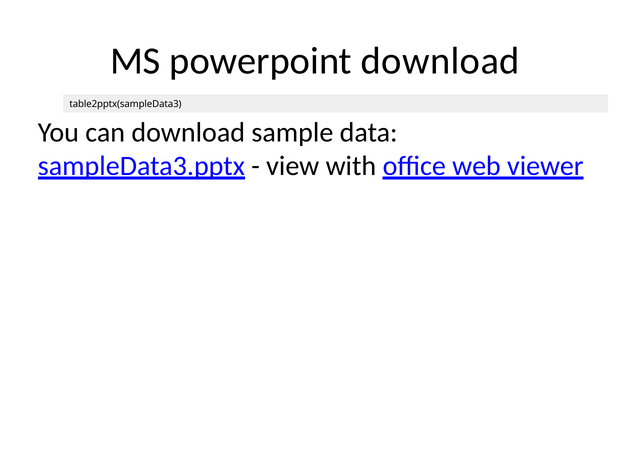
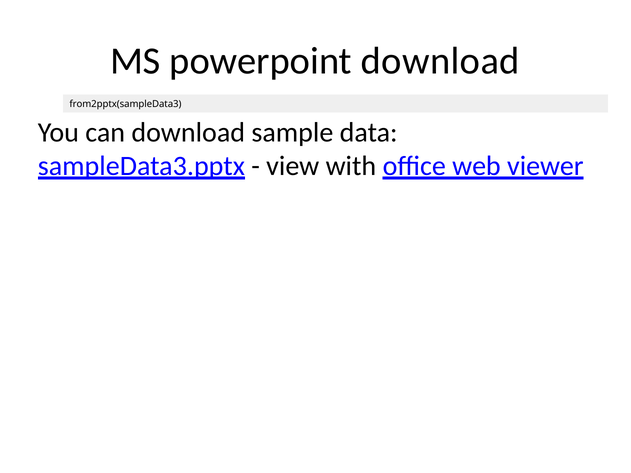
table2pptx(sampleData3: table2pptx(sampleData3 -> from2pptx(sampleData3
